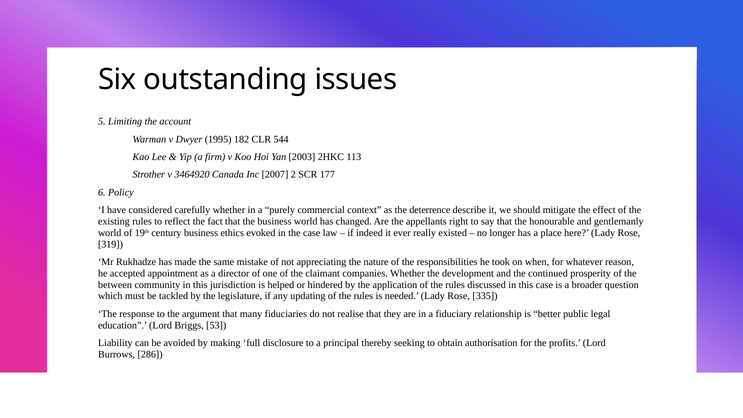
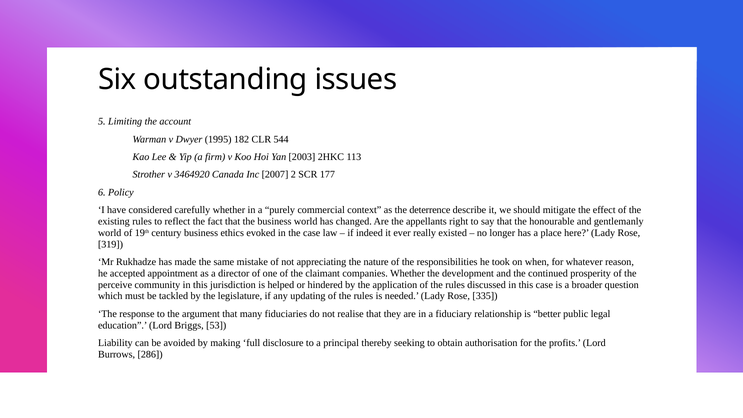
between: between -> perceive
